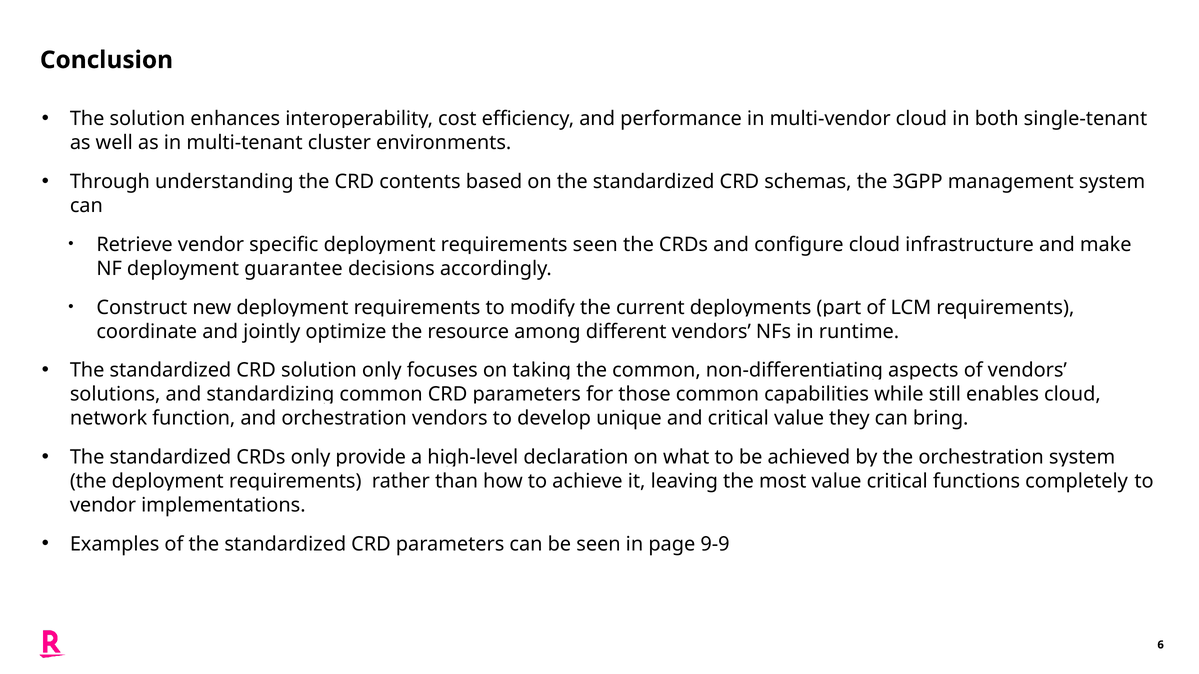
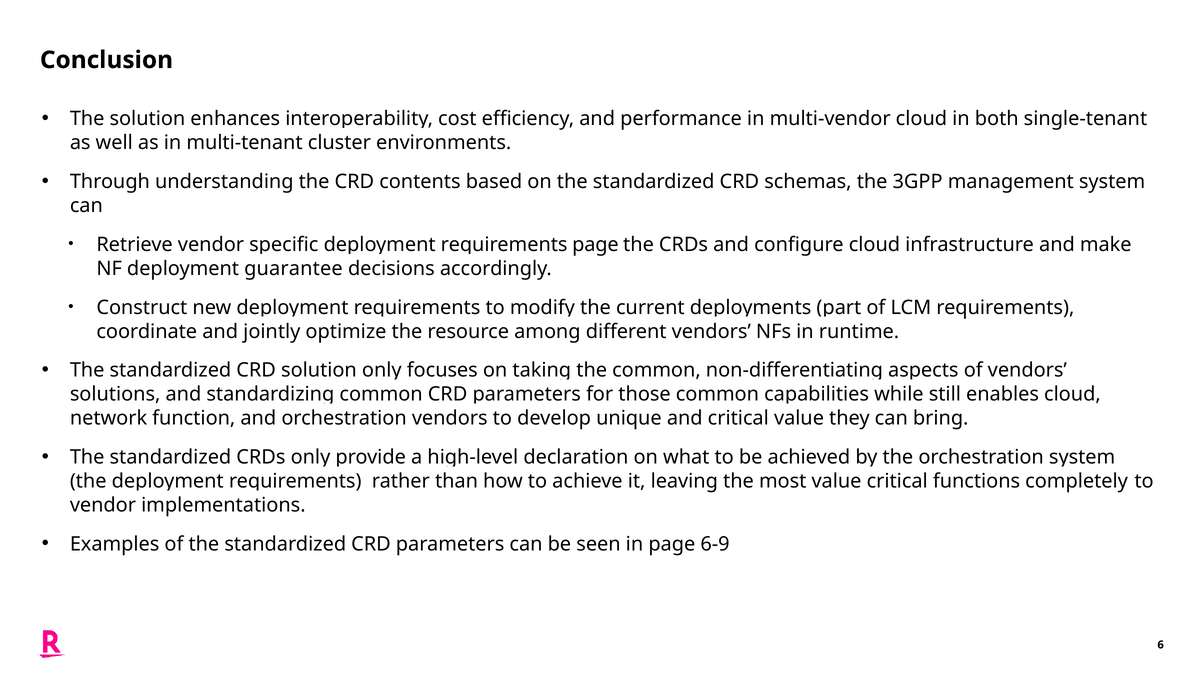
seen at (595, 245): seen -> page
9-9: 9-9 -> 6-9
